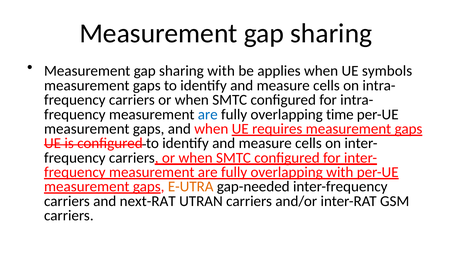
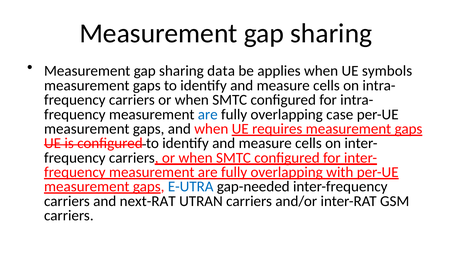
sharing with: with -> data
time: time -> case
E-UTRA colour: orange -> blue
